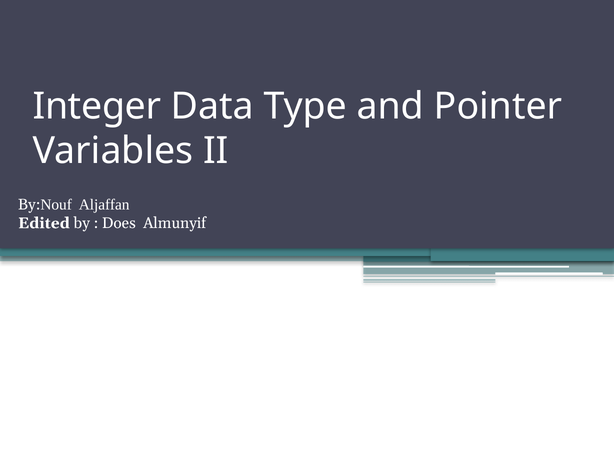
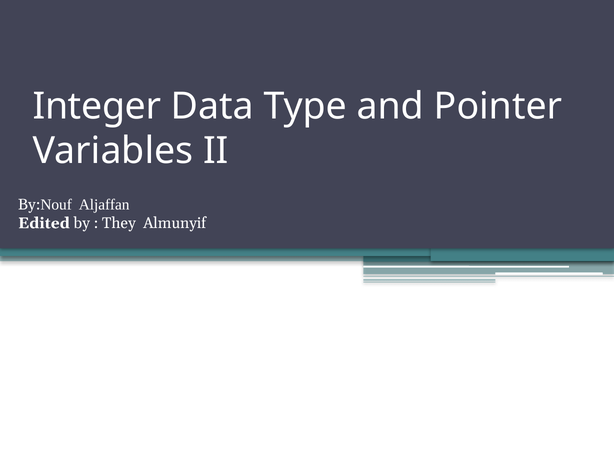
Does: Does -> They
